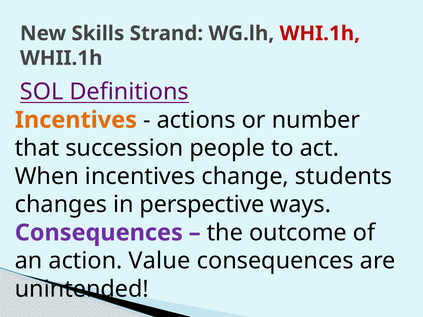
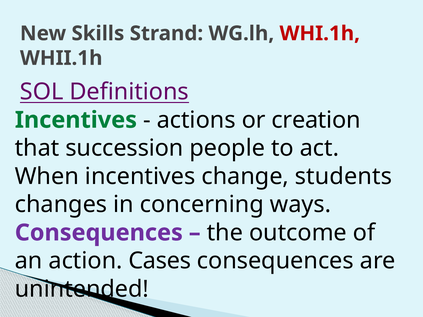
Incentives at (76, 120) colour: orange -> green
number: number -> creation
perspective: perspective -> concerning
Value: Value -> Cases
